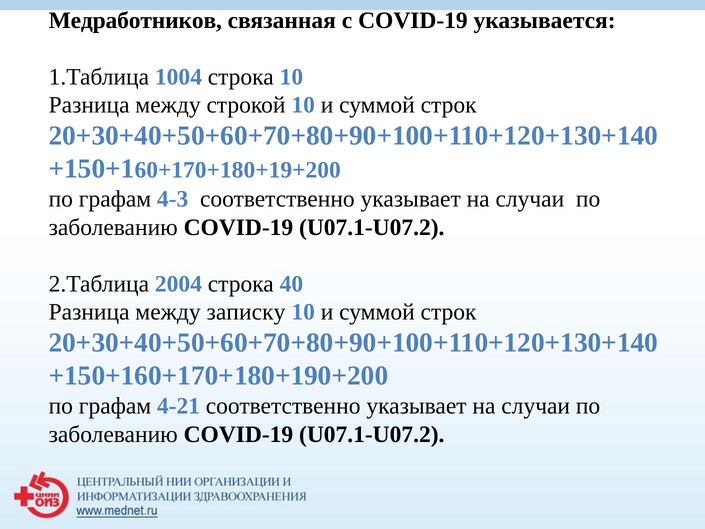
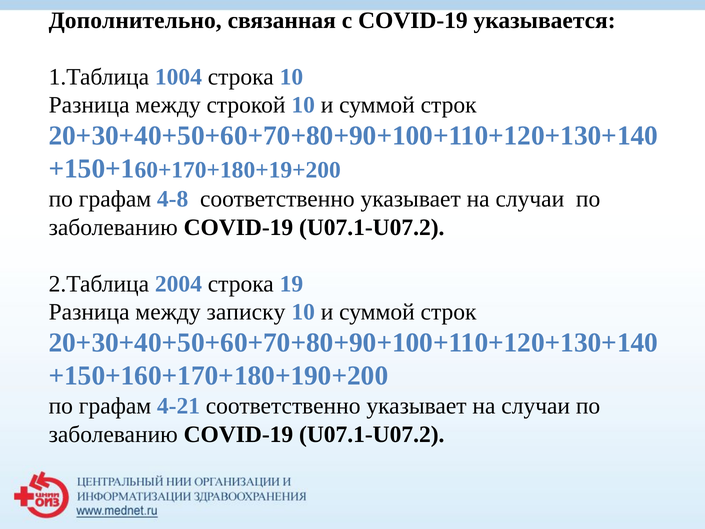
Медработников: Медработников -> Дополнительно
4-3: 4-3 -> 4-8
40: 40 -> 19
